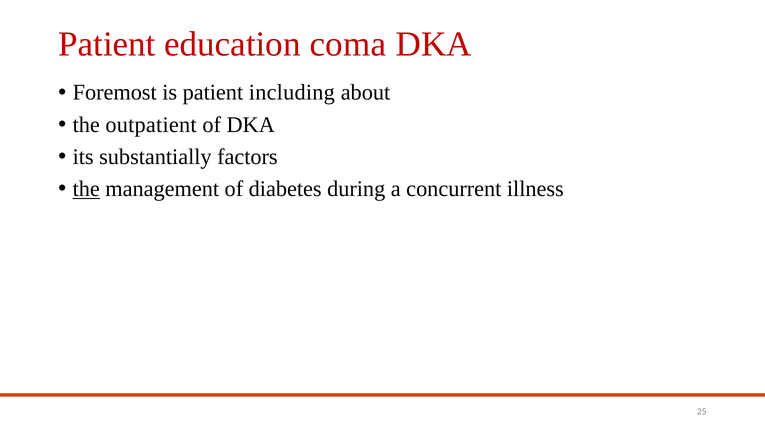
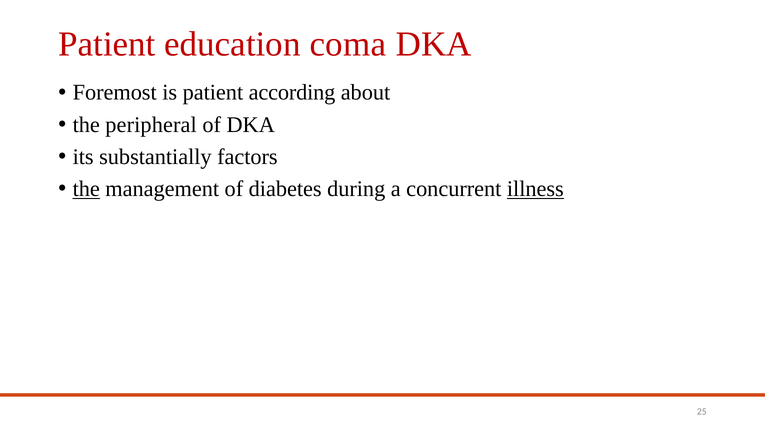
including: including -> according
outpatient: outpatient -> peripheral
illness underline: none -> present
